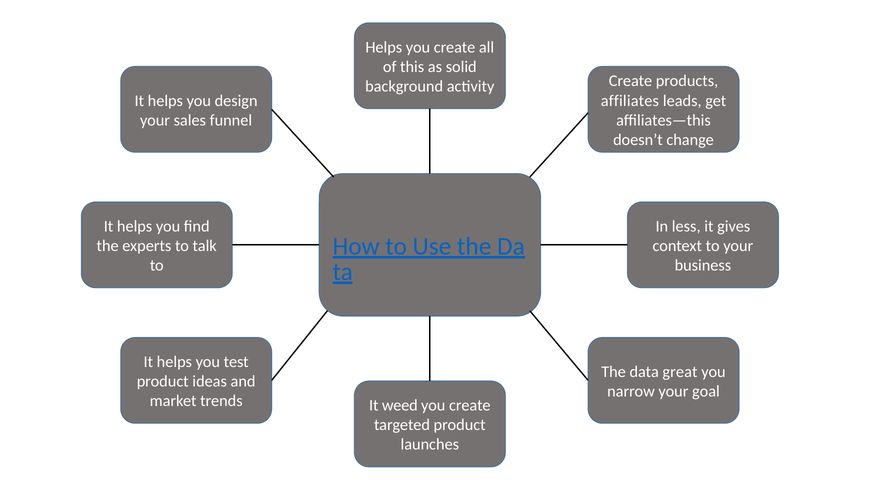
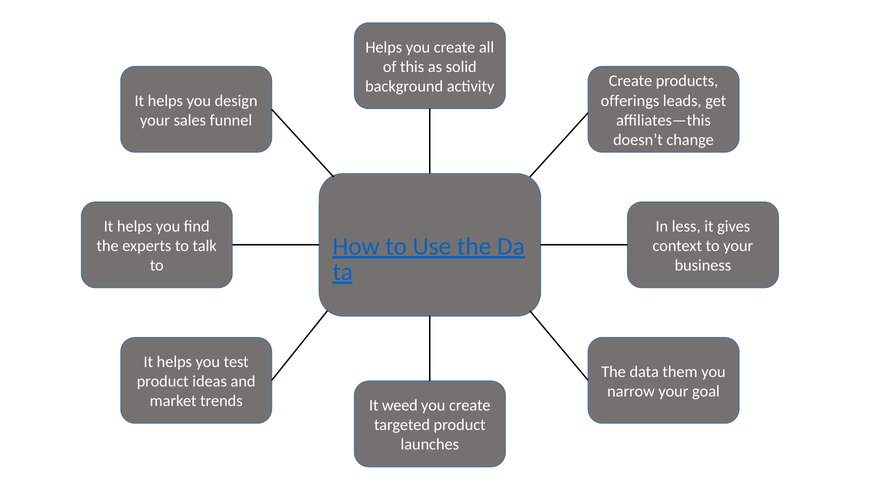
affiliates: affiliates -> offerings
great: great -> them
